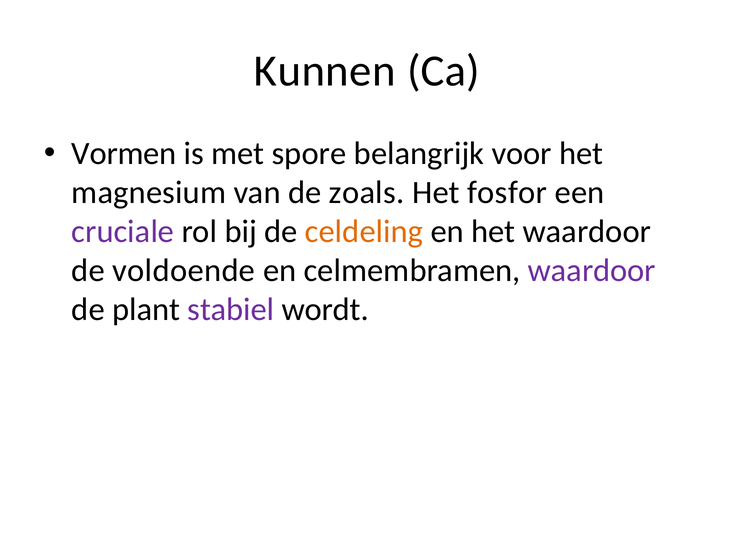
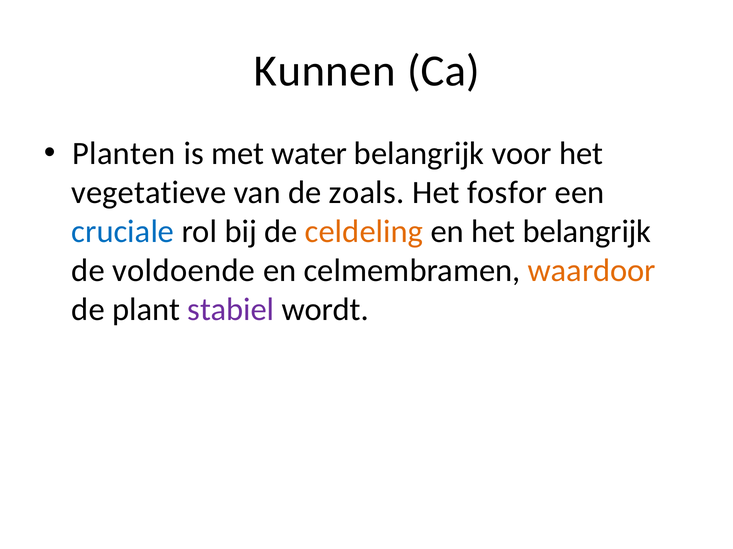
Vormen: Vormen -> Planten
spore: spore -> water
magnesium: magnesium -> vegetatieve
cruciale colour: purple -> blue
het waardoor: waardoor -> belangrijk
waardoor at (592, 271) colour: purple -> orange
